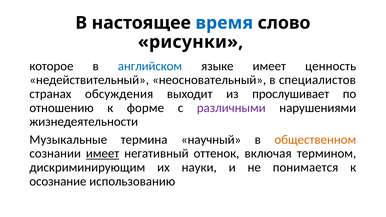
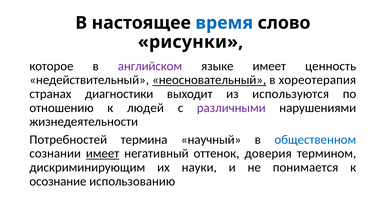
английском colour: blue -> purple
неосновательный underline: none -> present
специалистов: специалистов -> хореотерапия
обсуждения: обсуждения -> диагностики
прослушивает: прослушивает -> используются
форме: форме -> людей
Музыкальные: Музыкальные -> Потребностей
общественном colour: orange -> blue
включая: включая -> доверия
